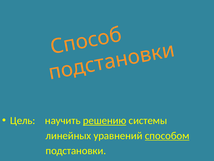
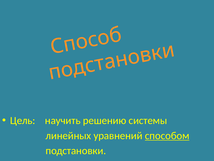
решению underline: present -> none
